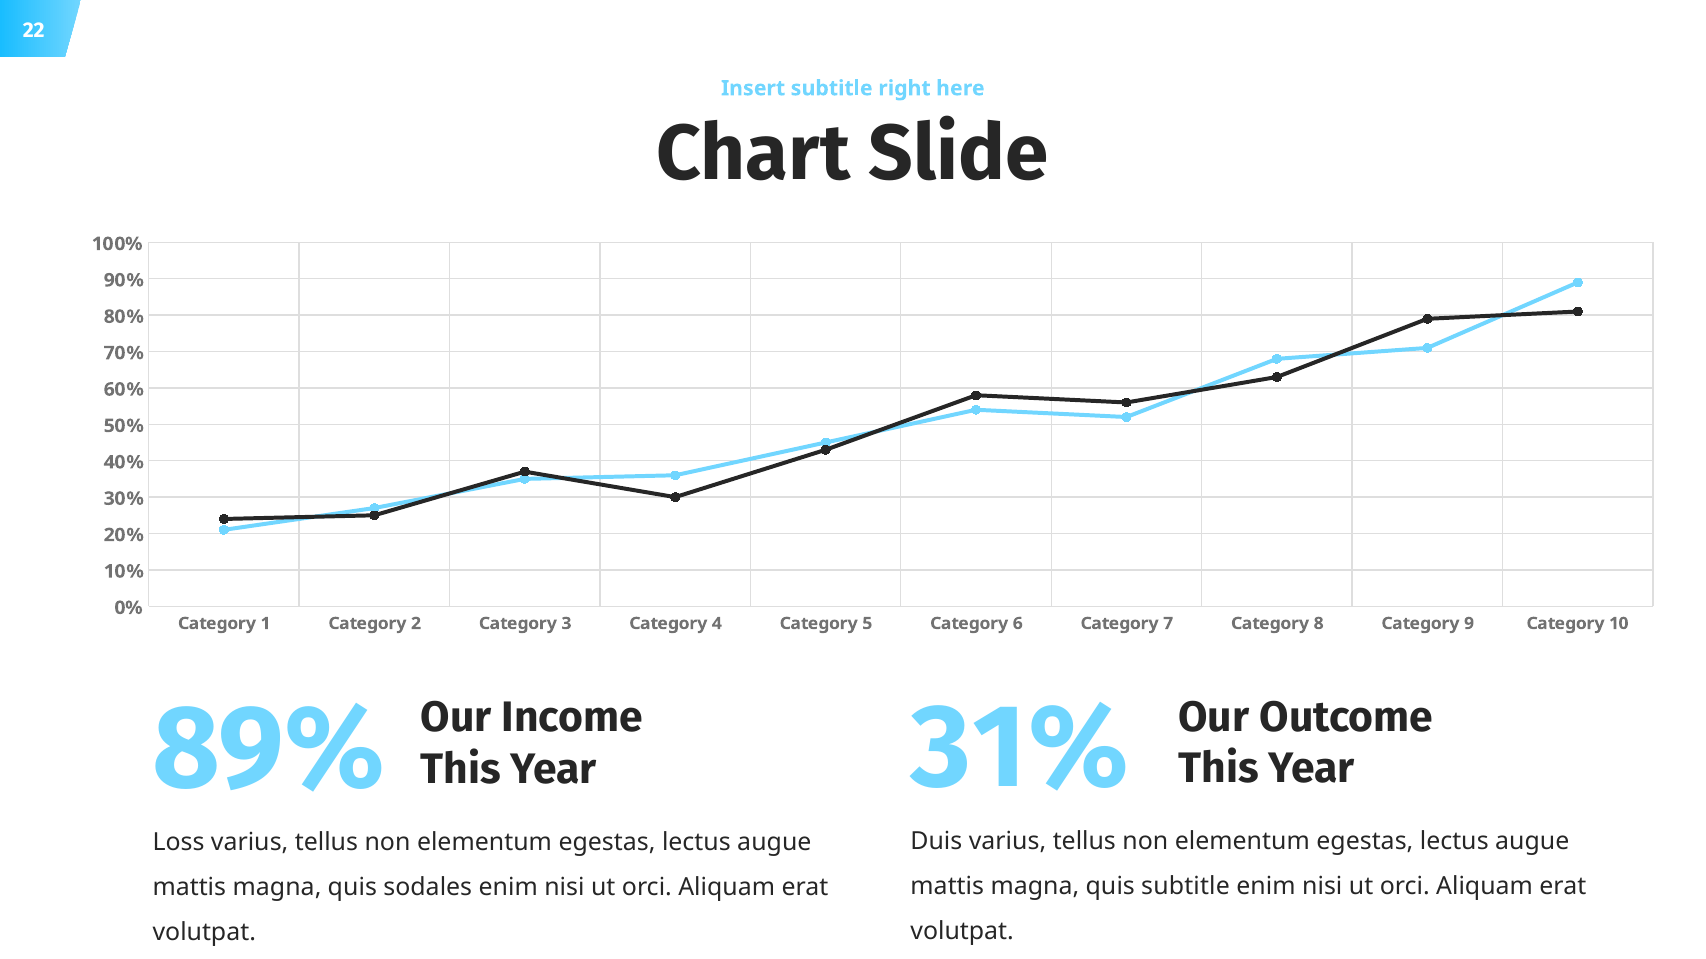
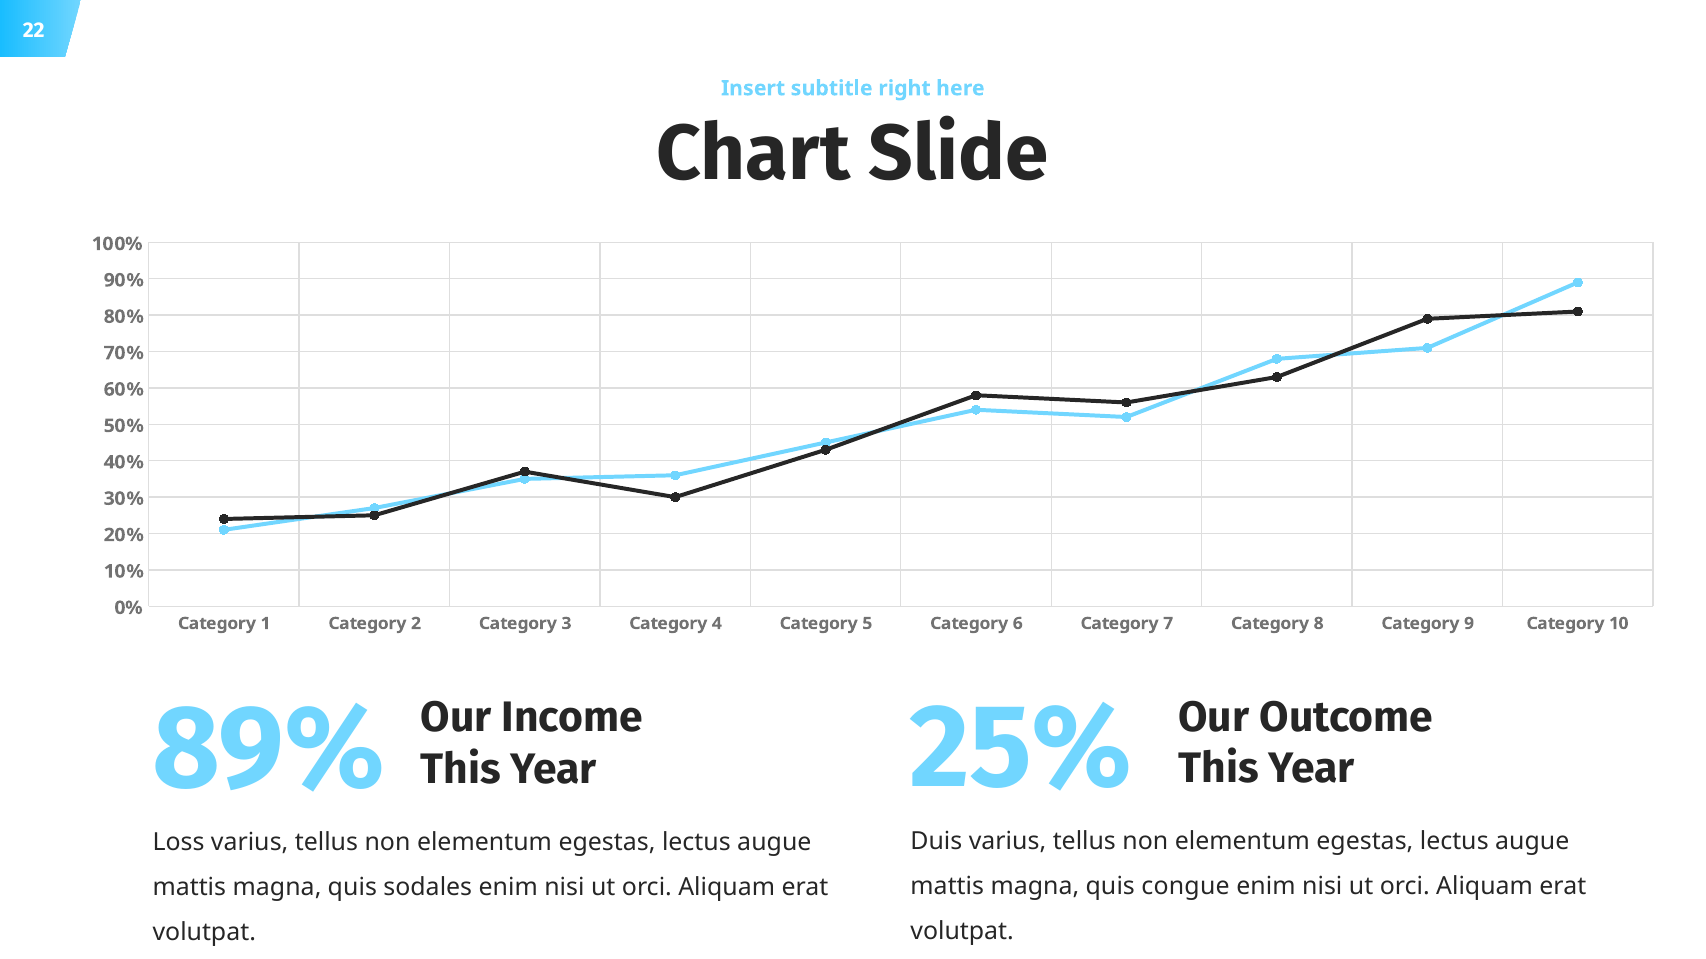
31%: 31% -> 25%
quis subtitle: subtitle -> congue
